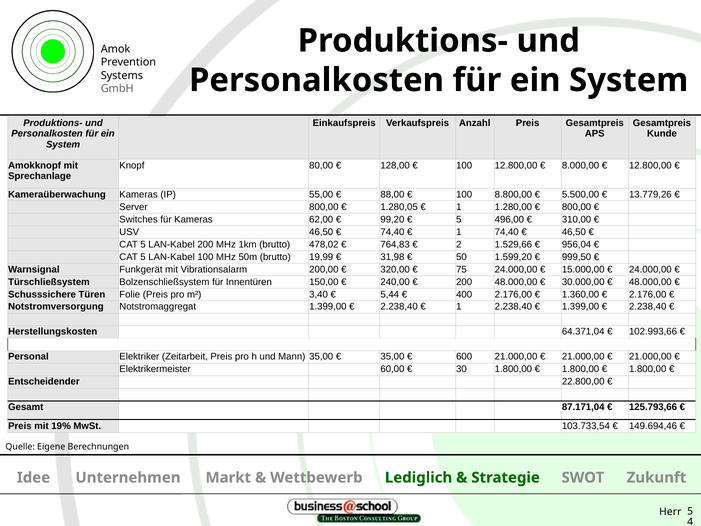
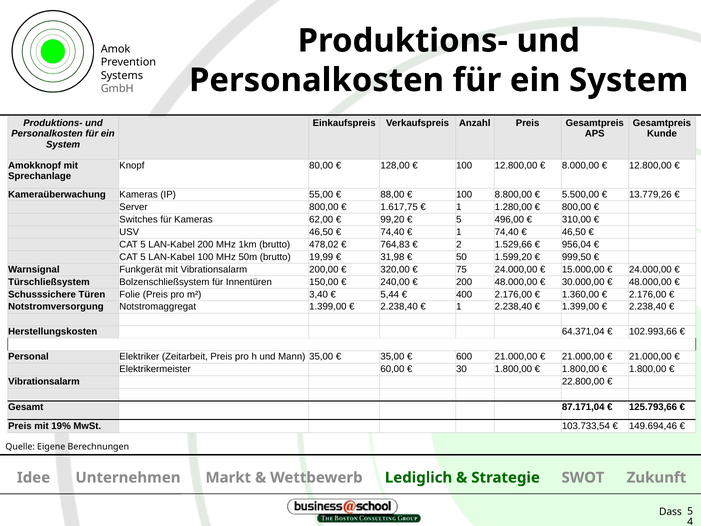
1.280,05: 1.280,05 -> 1.617,75
Entscheidender at (44, 382): Entscheidender -> Vibrationsalarm
Herr: Herr -> Dass
